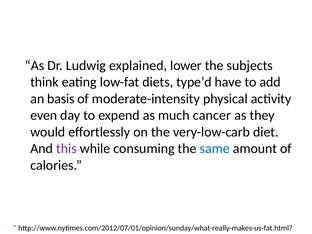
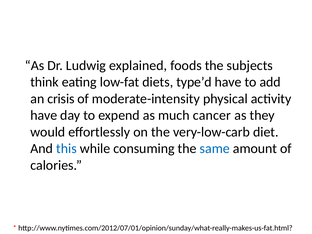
lower: lower -> foods
basis: basis -> crisis
even at (44, 115): even -> have
this colour: purple -> blue
